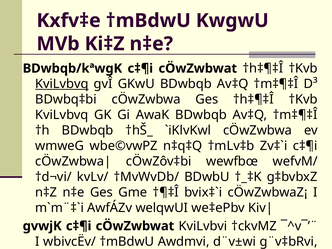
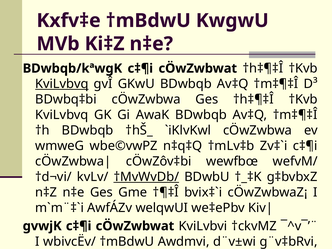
†MvWvDb/ underline: none -> present
